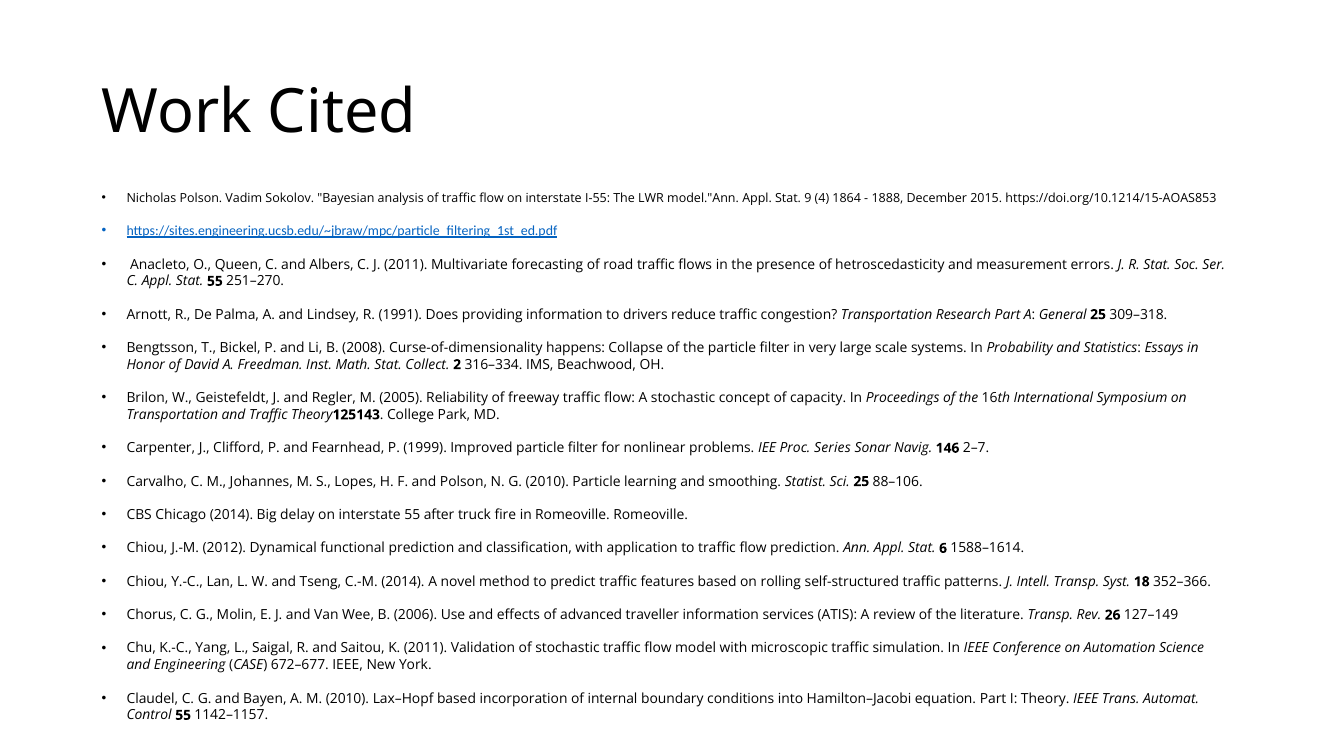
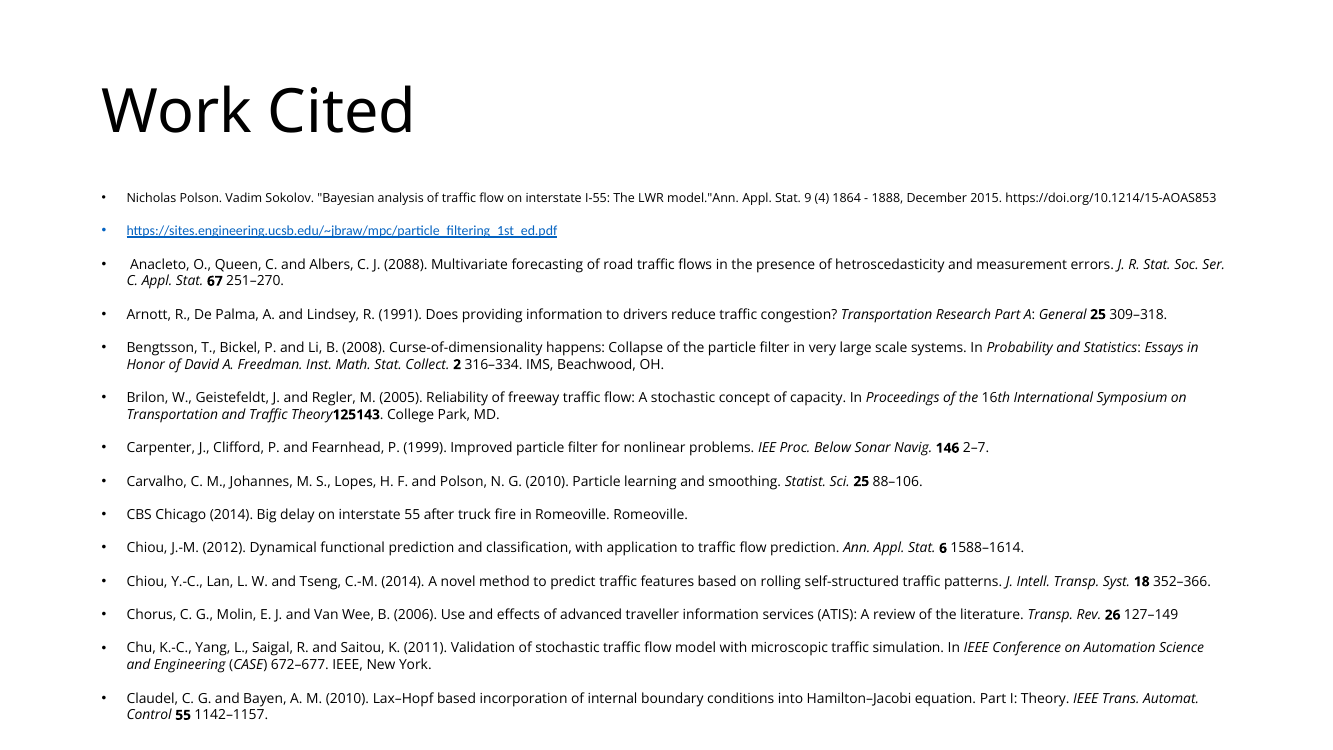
J 2011: 2011 -> 2088
Stat 55: 55 -> 67
Series: Series -> Below
